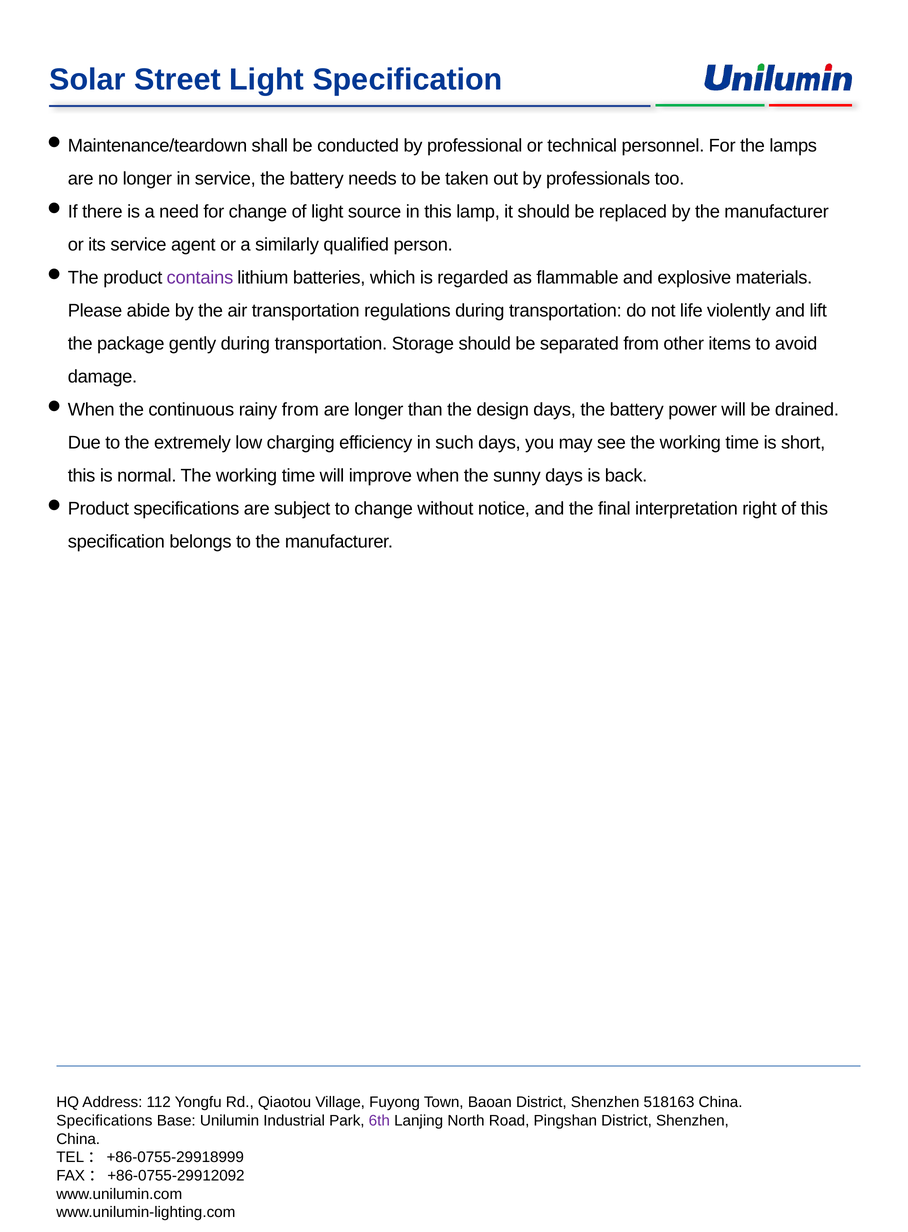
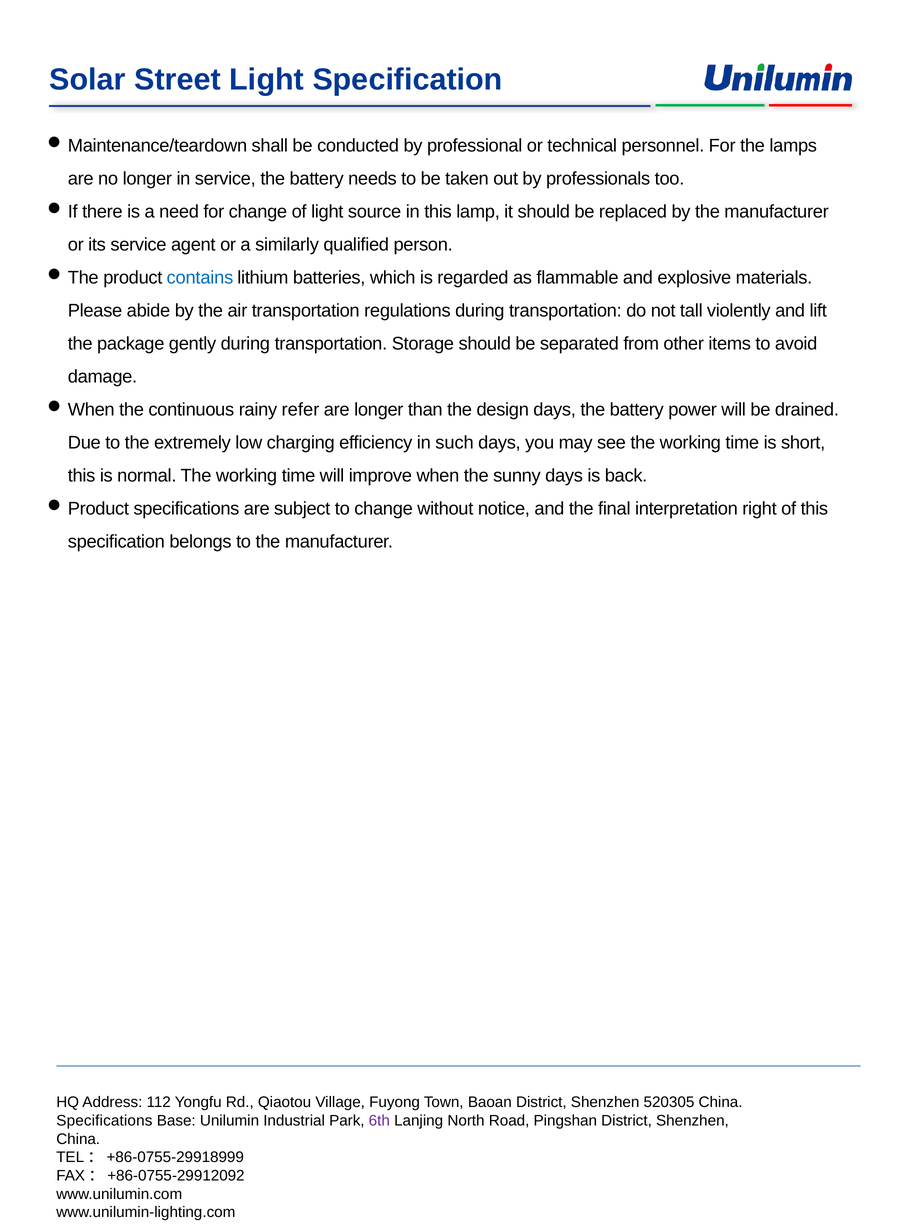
contains colour: purple -> blue
life: life -> tall
rainy from: from -> refer
518163: 518163 -> 520305
